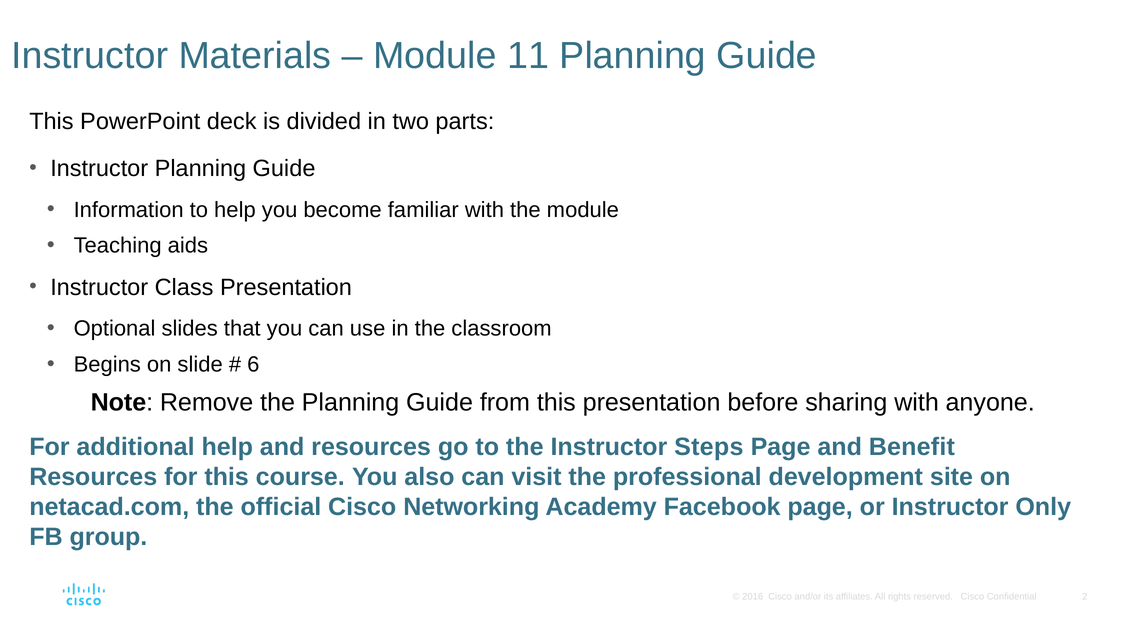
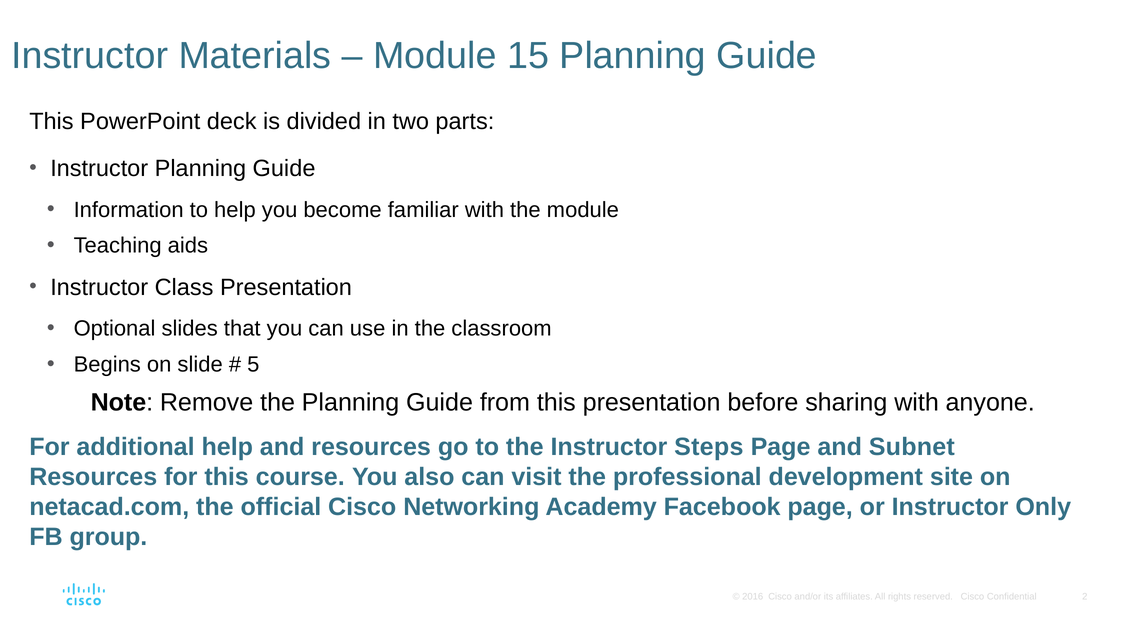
11: 11 -> 15
6: 6 -> 5
Benefit: Benefit -> Subnet
